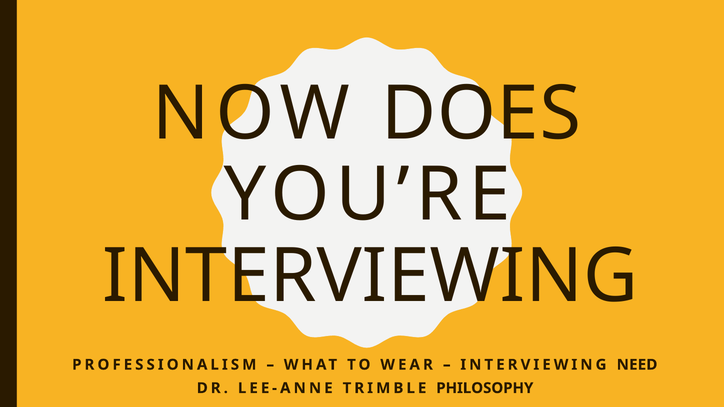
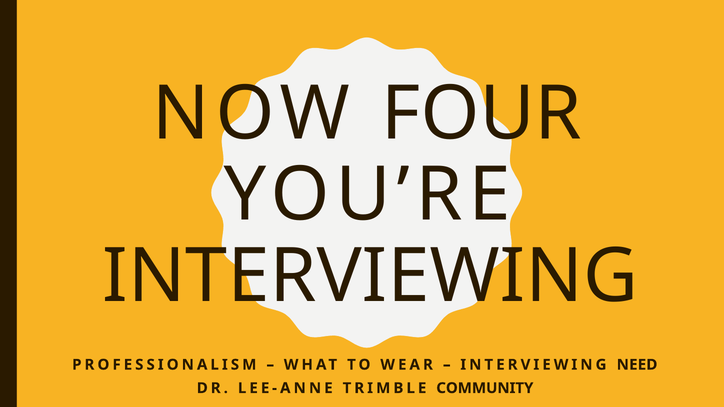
DOES: DOES -> FOUR
PHILOSOPHY: PHILOSOPHY -> COMMUNITY
